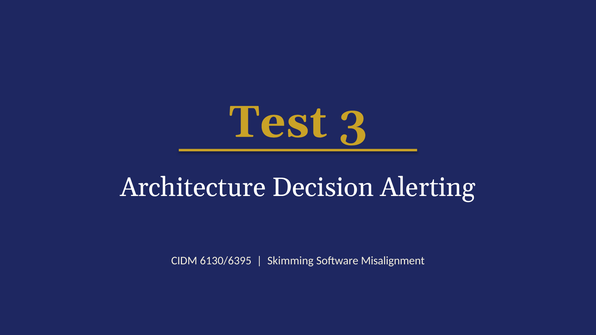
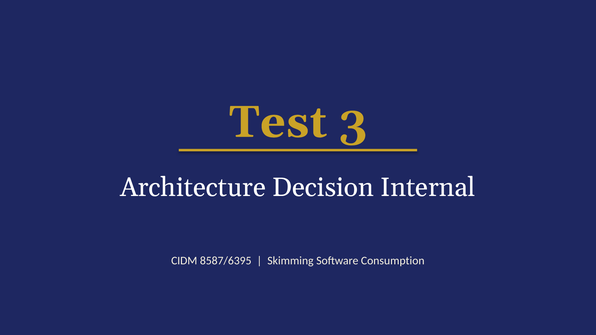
Alerting: Alerting -> Internal
6130/6395: 6130/6395 -> 8587/6395
Misalignment: Misalignment -> Consumption
